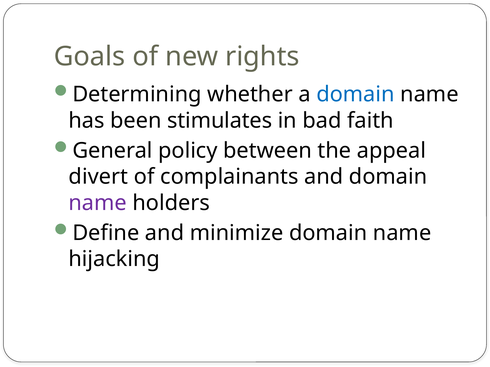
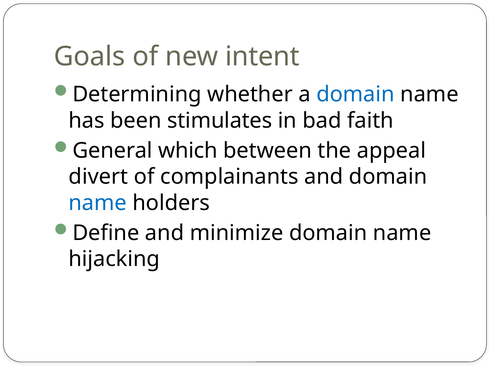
rights: rights -> intent
policy: policy -> which
name at (98, 203) colour: purple -> blue
